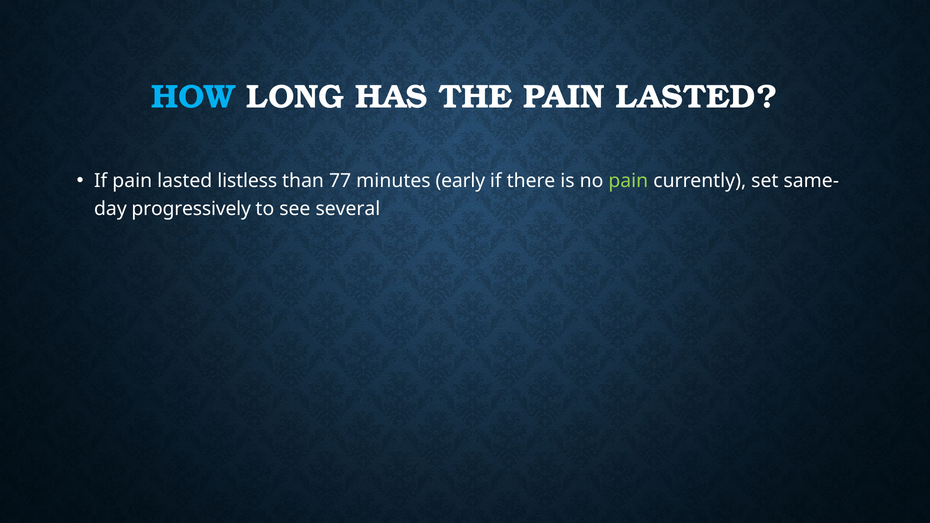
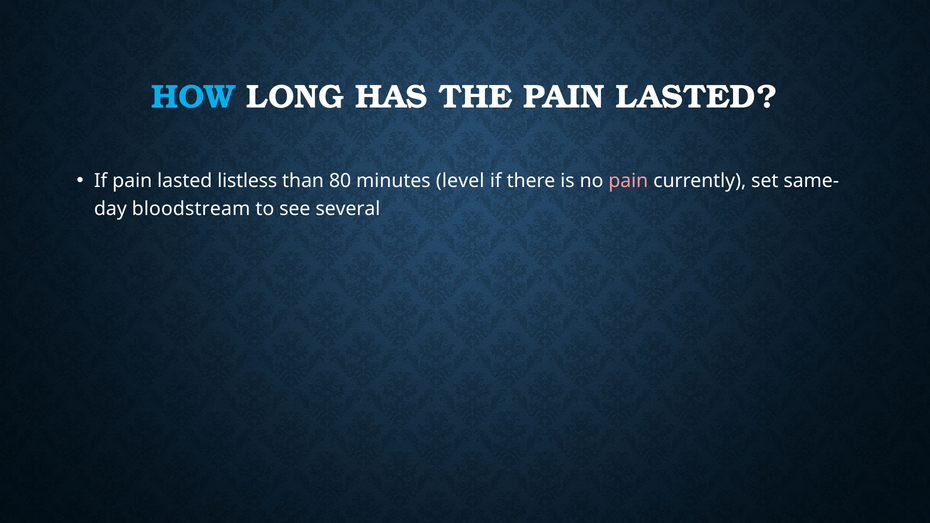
77: 77 -> 80
early: early -> level
pain at (628, 181) colour: light green -> pink
progressively: progressively -> bloodstream
